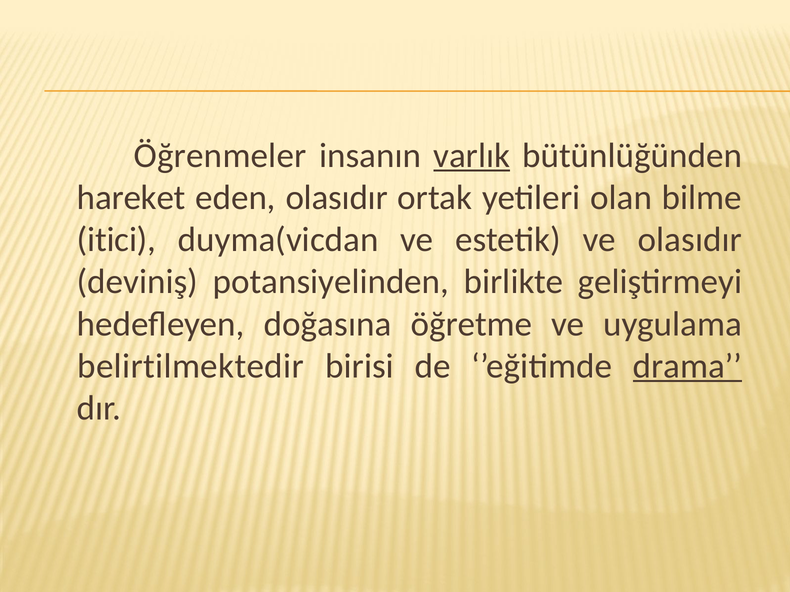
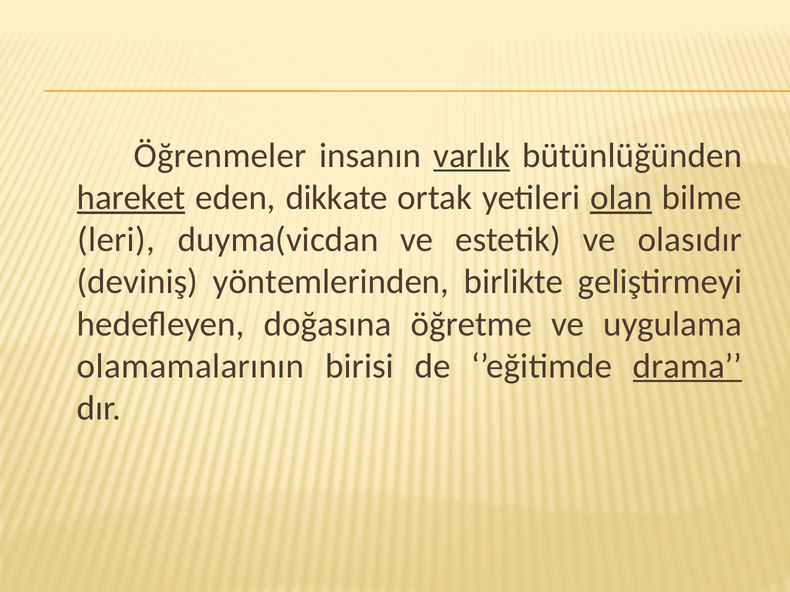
hareket underline: none -> present
eden olasıdır: olasıdır -> dikkate
olan underline: none -> present
itici: itici -> leri
potansiyelinden: potansiyelinden -> yöntemlerinden
belirtilmektedir: belirtilmektedir -> olamamalarının
